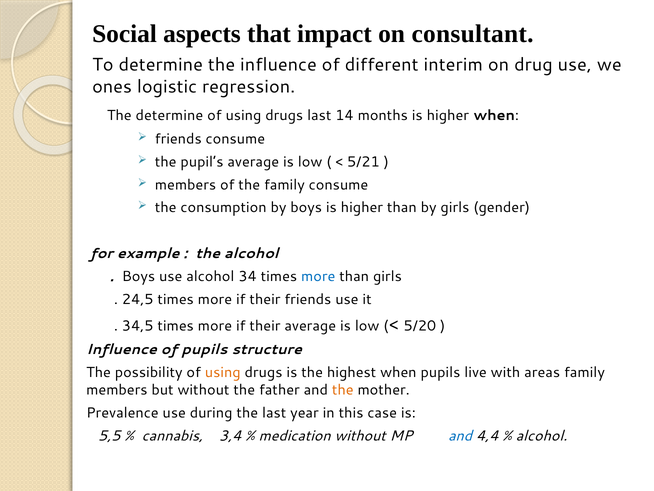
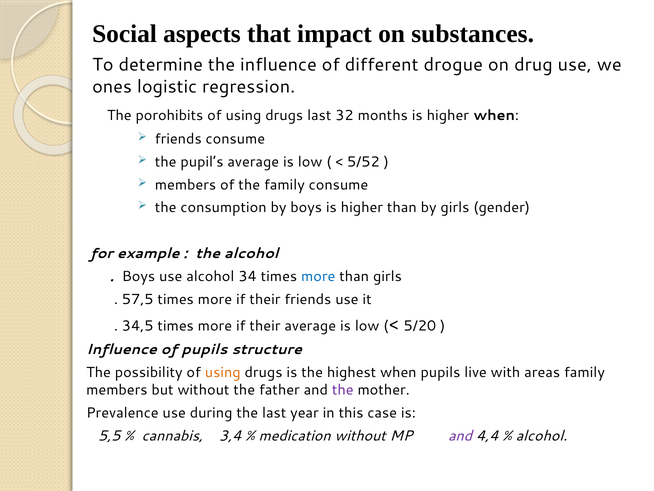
consultant: consultant -> substances
interim: interim -> drogue
The determine: determine -> porohibits
14: 14 -> 32
5/21: 5/21 -> 5/52
24,5: 24,5 -> 57,5
the at (343, 389) colour: orange -> purple
and at (460, 435) colour: blue -> purple
